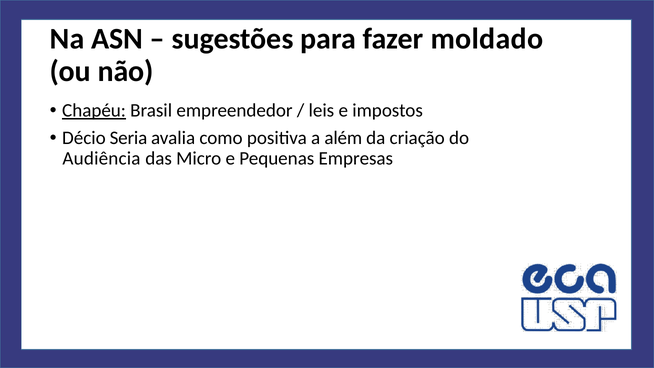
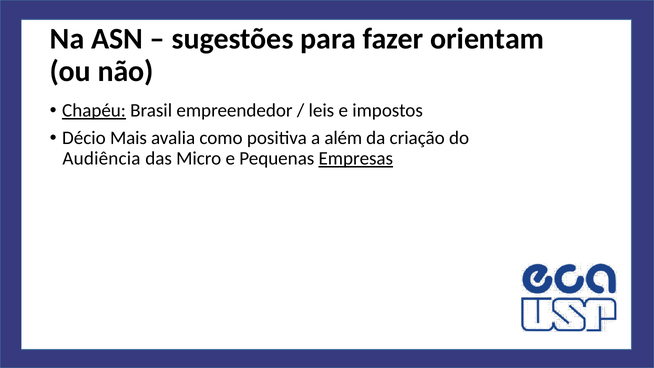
moldado: moldado -> orientam
Seria: Seria -> Mais
Empresas underline: none -> present
